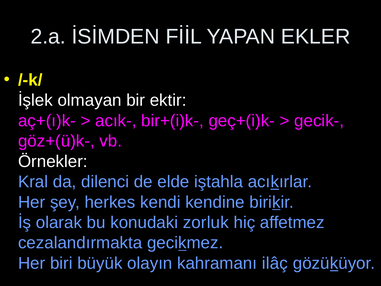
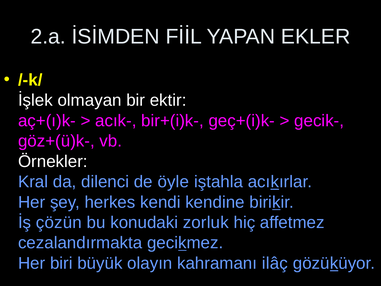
elde: elde -> öyle
olarak: olarak -> çözün
